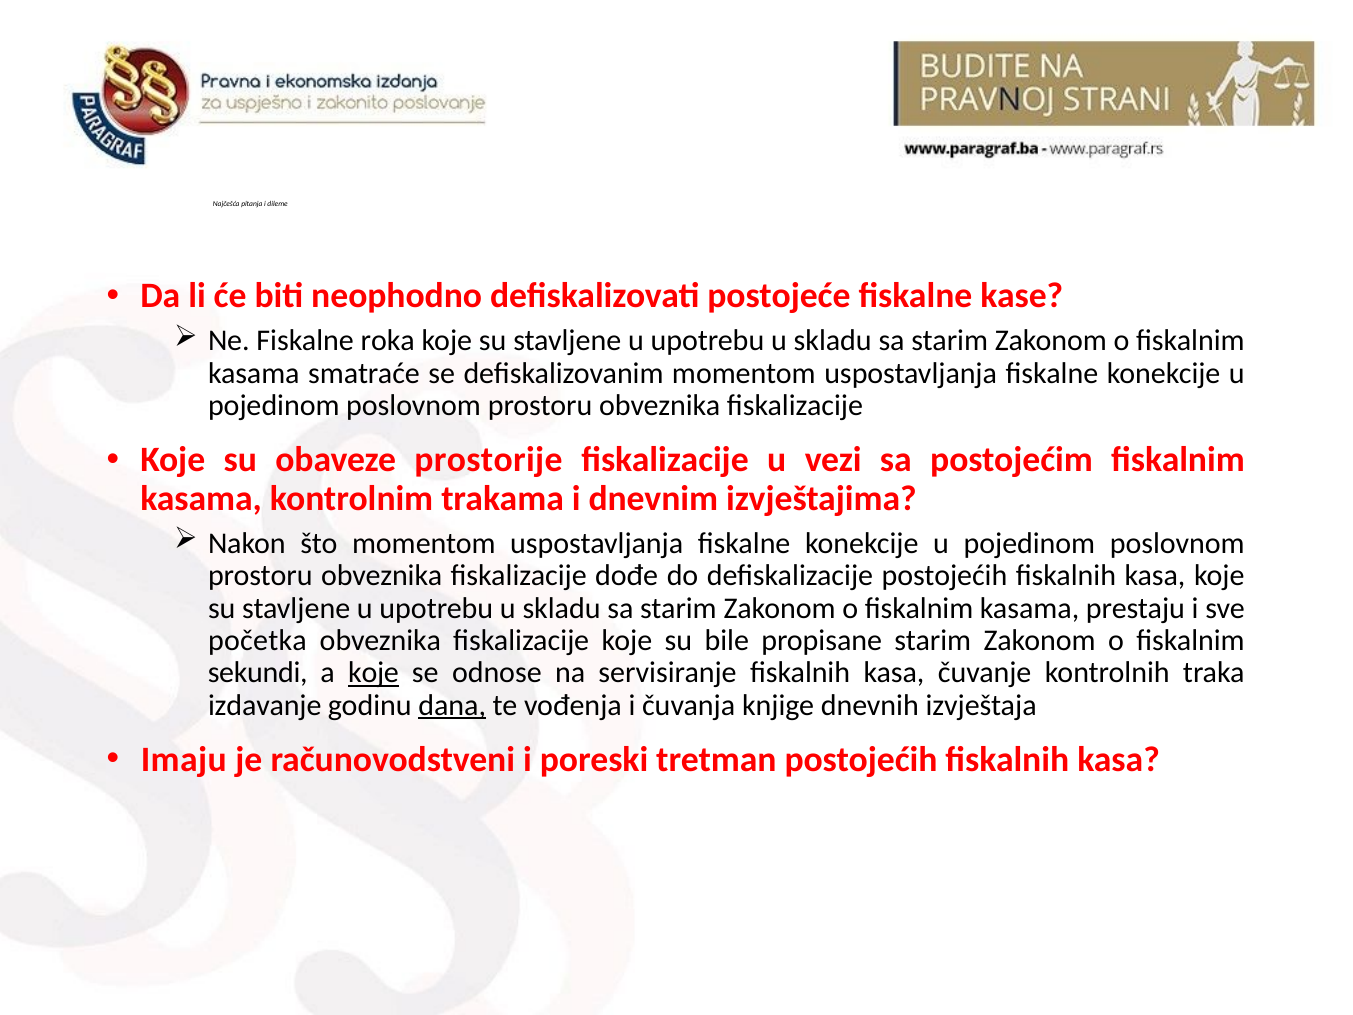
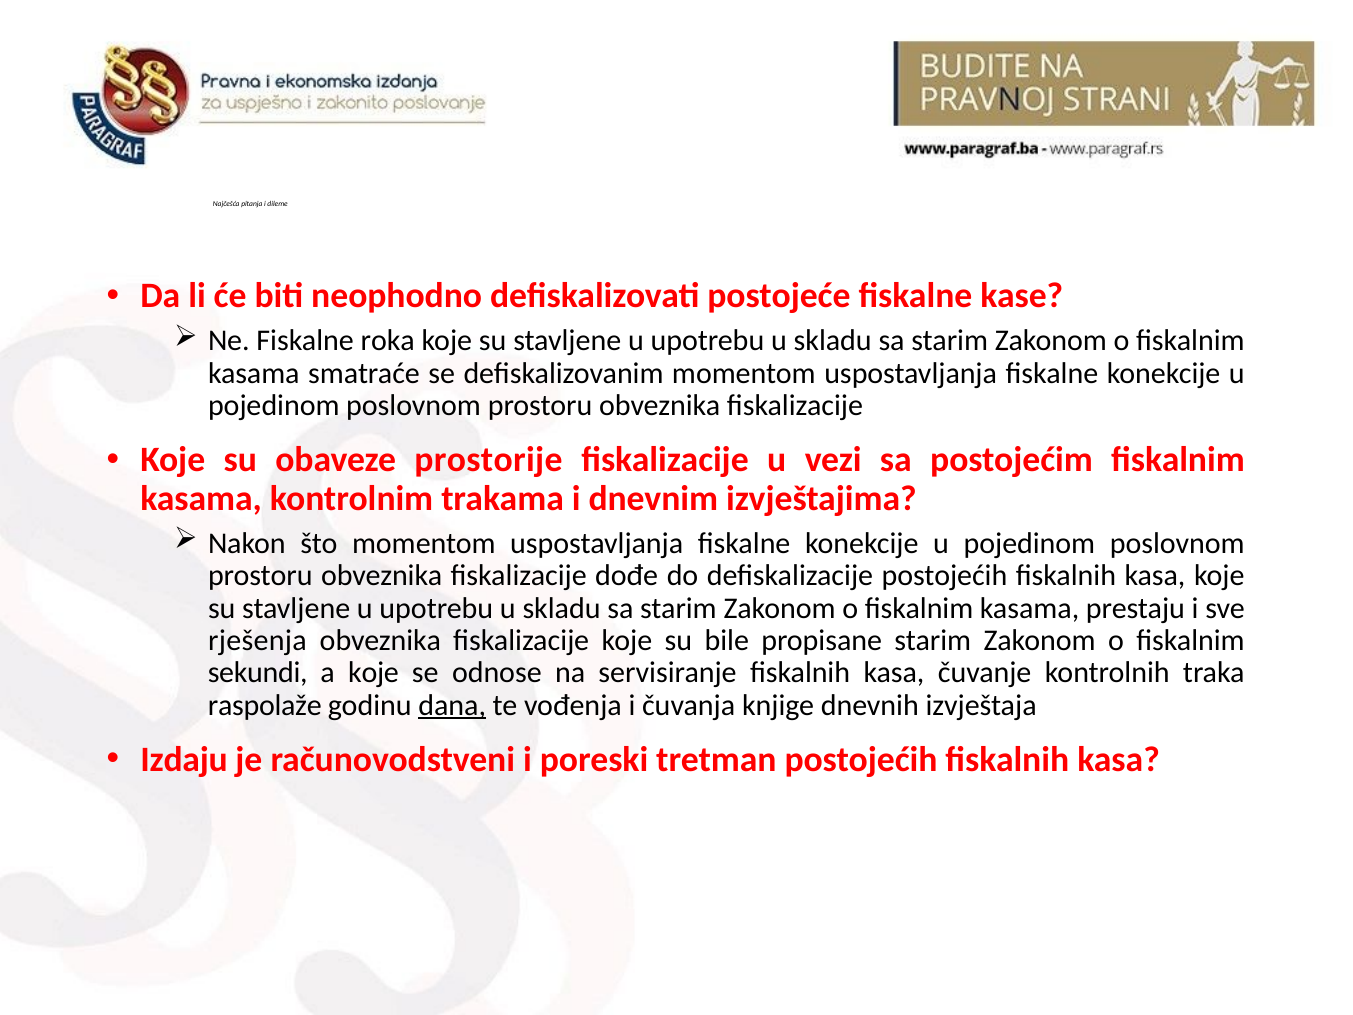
početka: početka -> rješenja
koje at (374, 673) underline: present -> none
izdavanje: izdavanje -> raspolaže
Imaju: Imaju -> Izdaju
